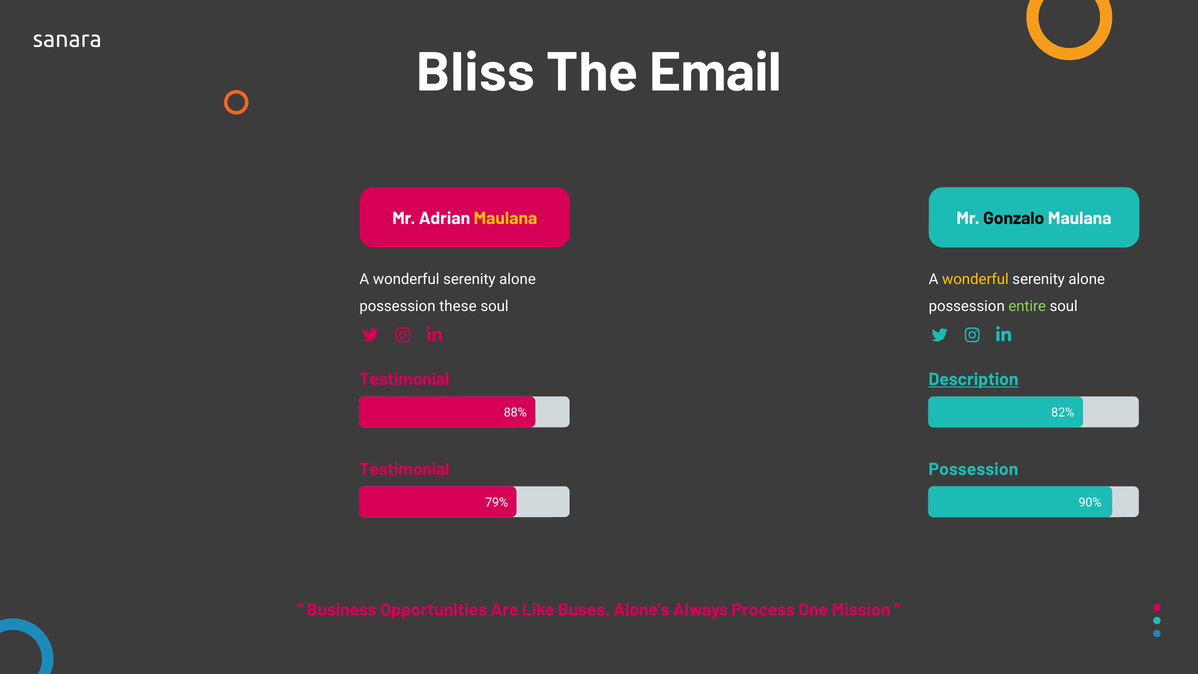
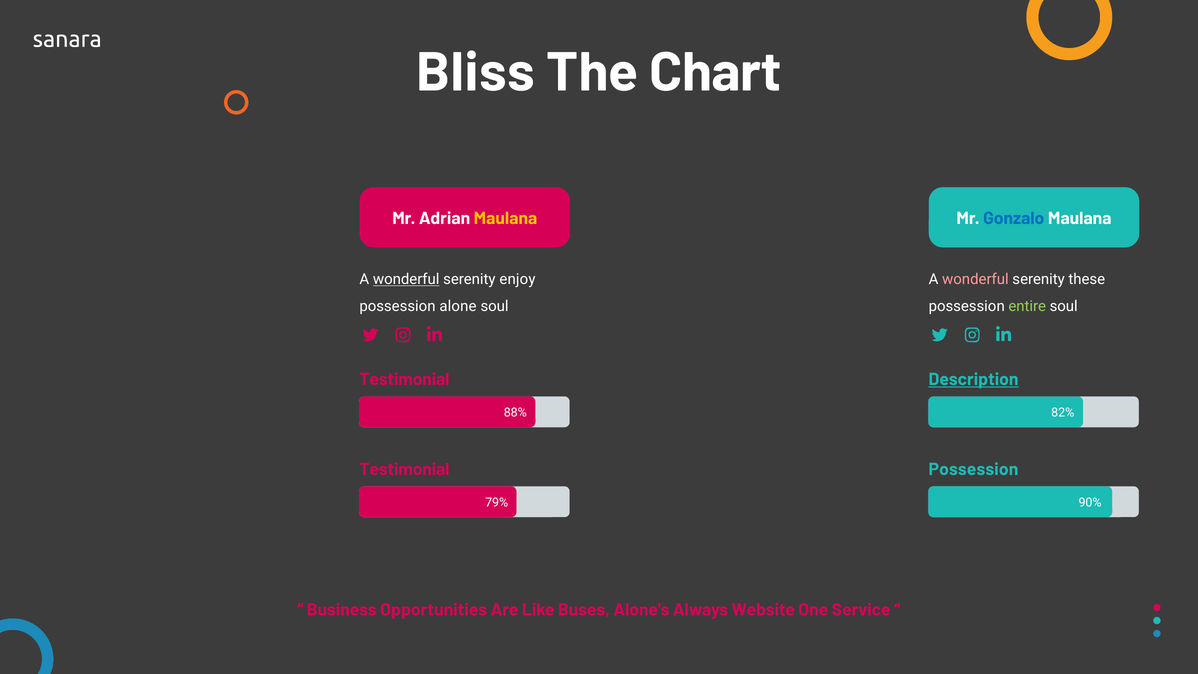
Email: Email -> Chart
Gonzalo colour: black -> blue
wonderful at (406, 279) underline: none -> present
alone at (518, 279): alone -> enjoy
wonderful at (975, 279) colour: yellow -> pink
alone at (1087, 279): alone -> these
these: these -> alone
Process: Process -> Website
Mission: Mission -> Service
